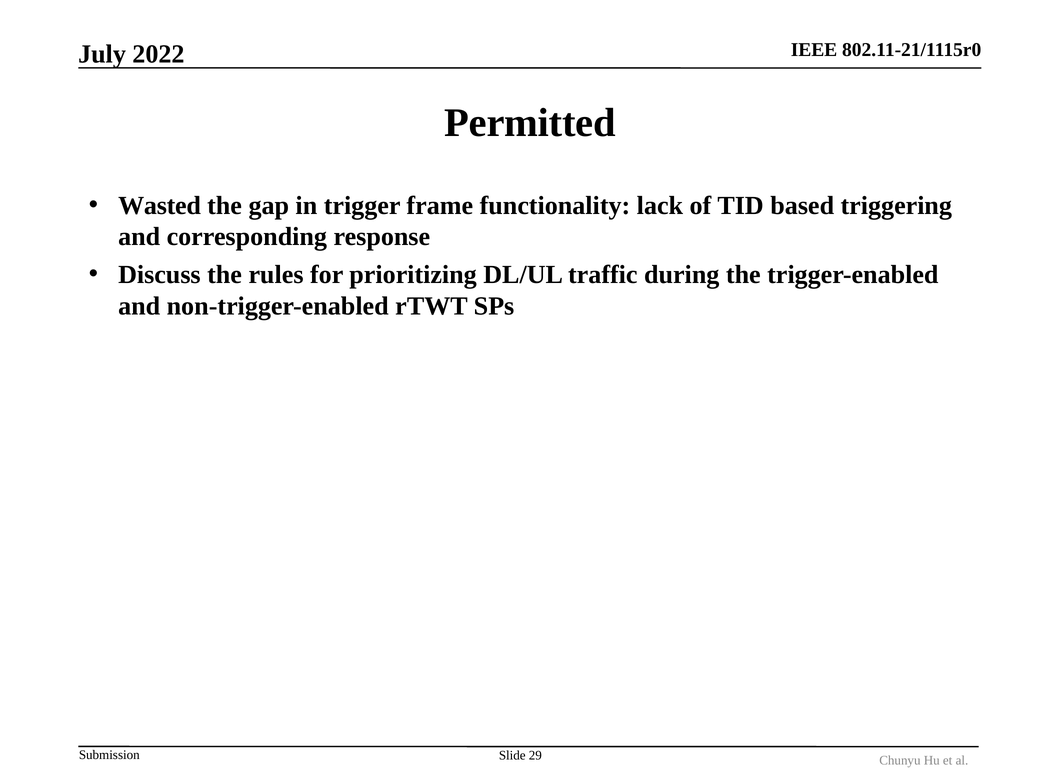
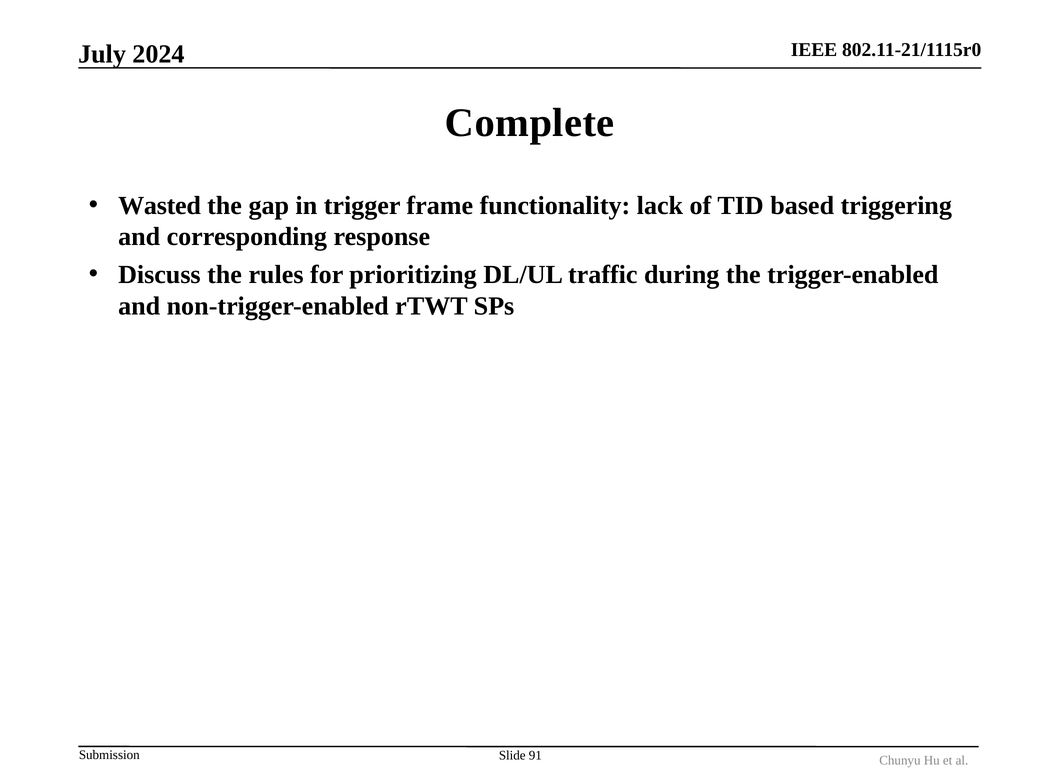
2022: 2022 -> 2024
Permitted: Permitted -> Complete
29: 29 -> 91
